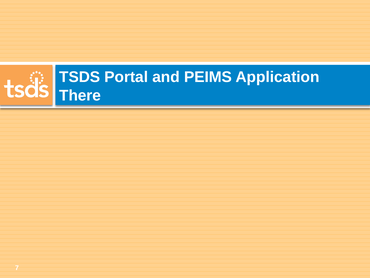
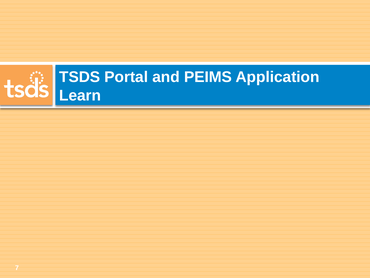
There: There -> Learn
